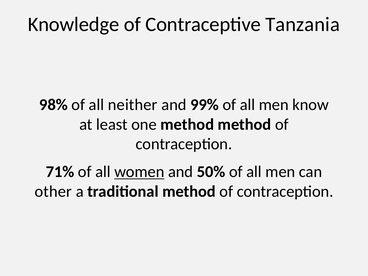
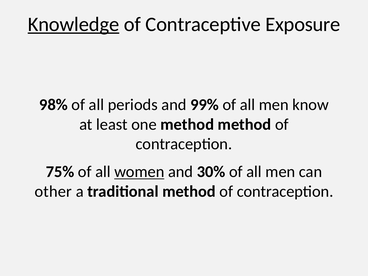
Knowledge underline: none -> present
Tanzania: Tanzania -> Exposure
neither: neither -> periods
71%: 71% -> 75%
50%: 50% -> 30%
